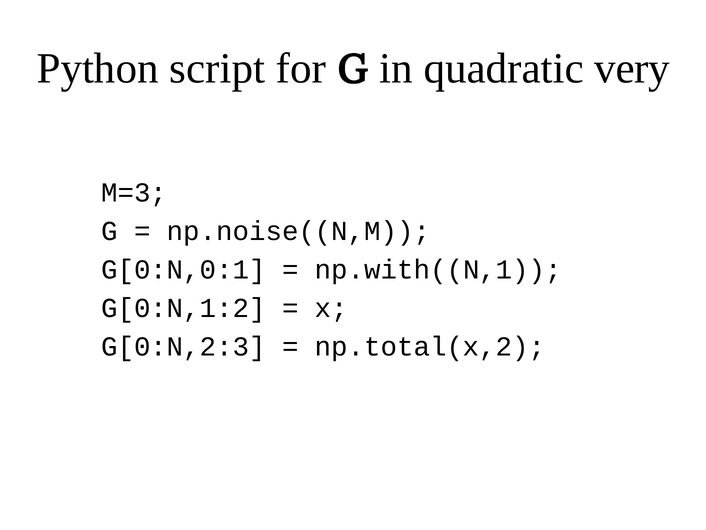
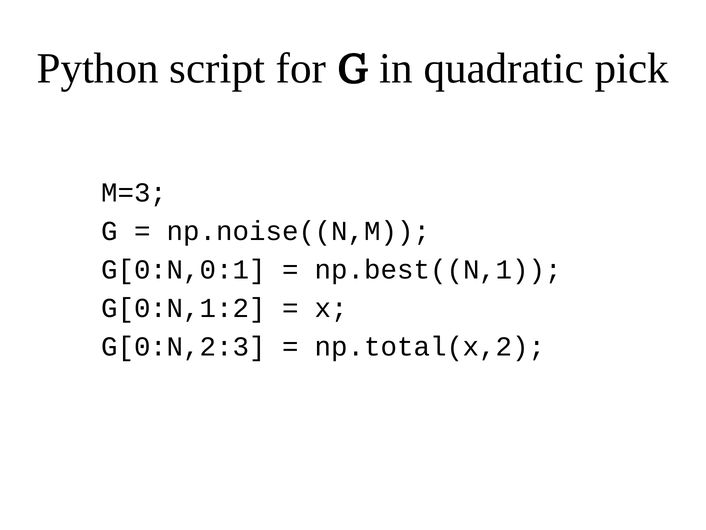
very: very -> pick
np.with((N,1: np.with((N,1 -> np.best((N,1
